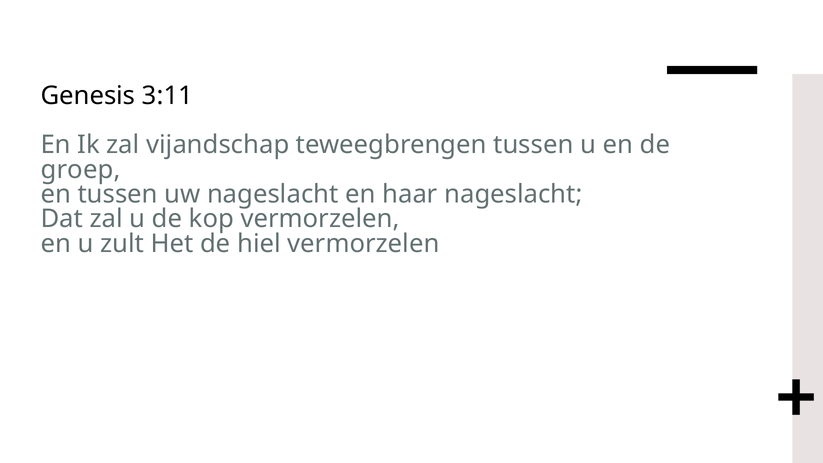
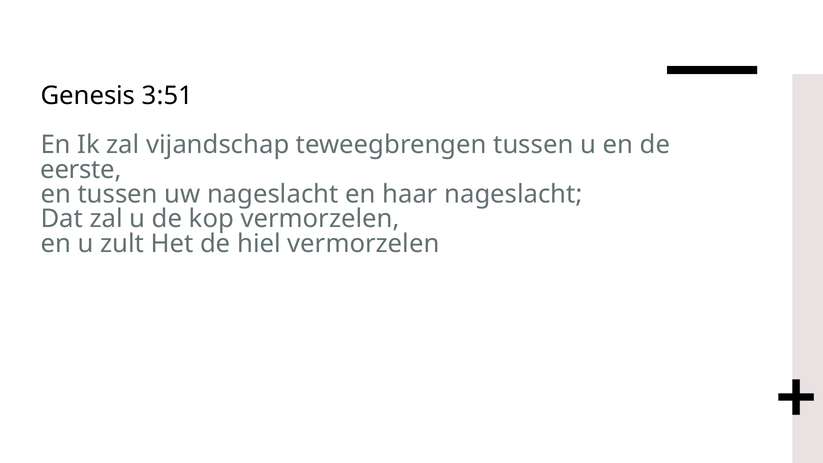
3:11: 3:11 -> 3:51
groep: groep -> eerste
